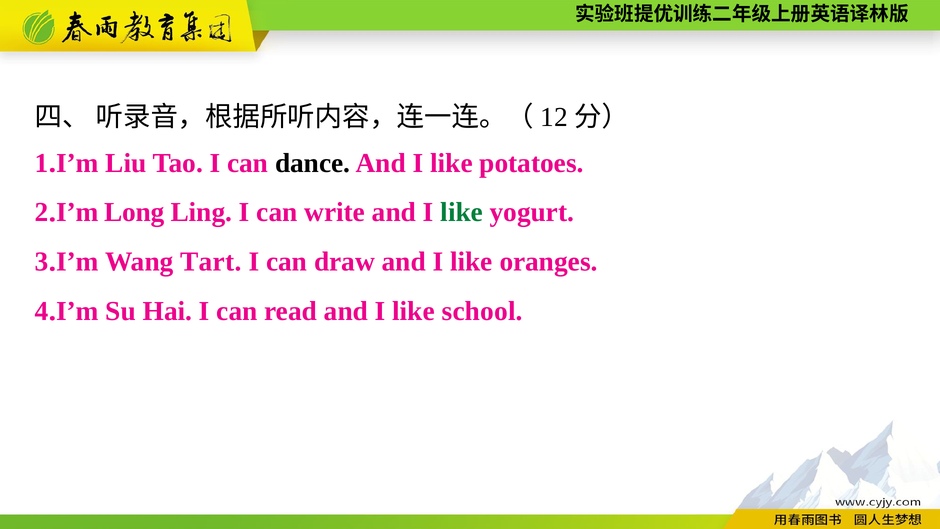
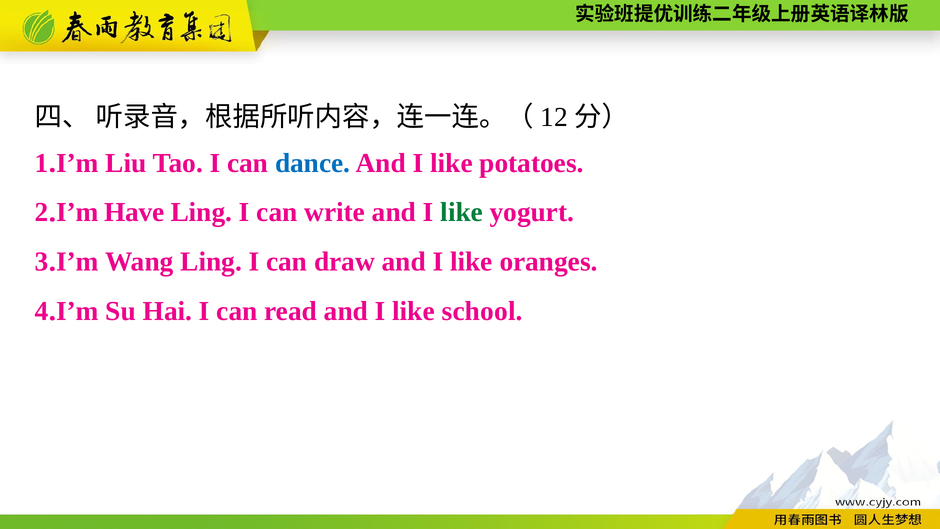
dance colour: black -> blue
Long: Long -> Have
Wang Tart: Tart -> Ling
